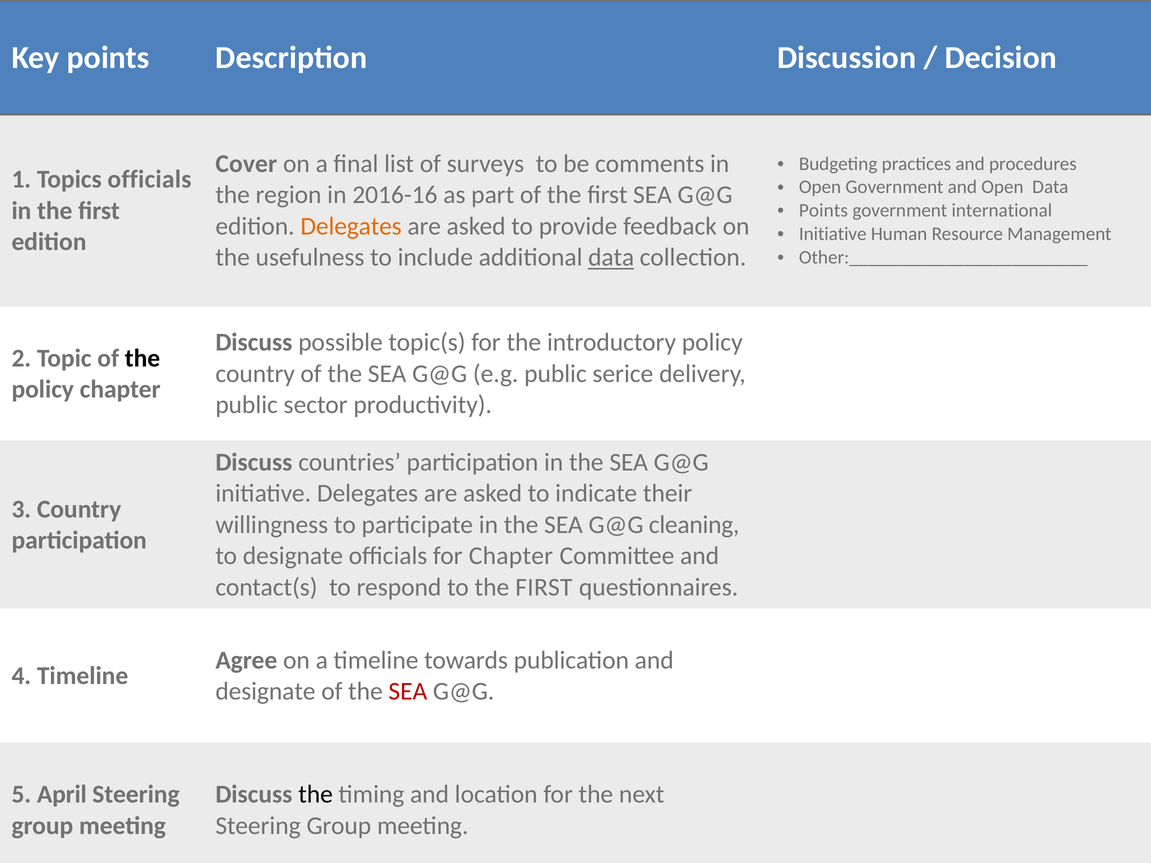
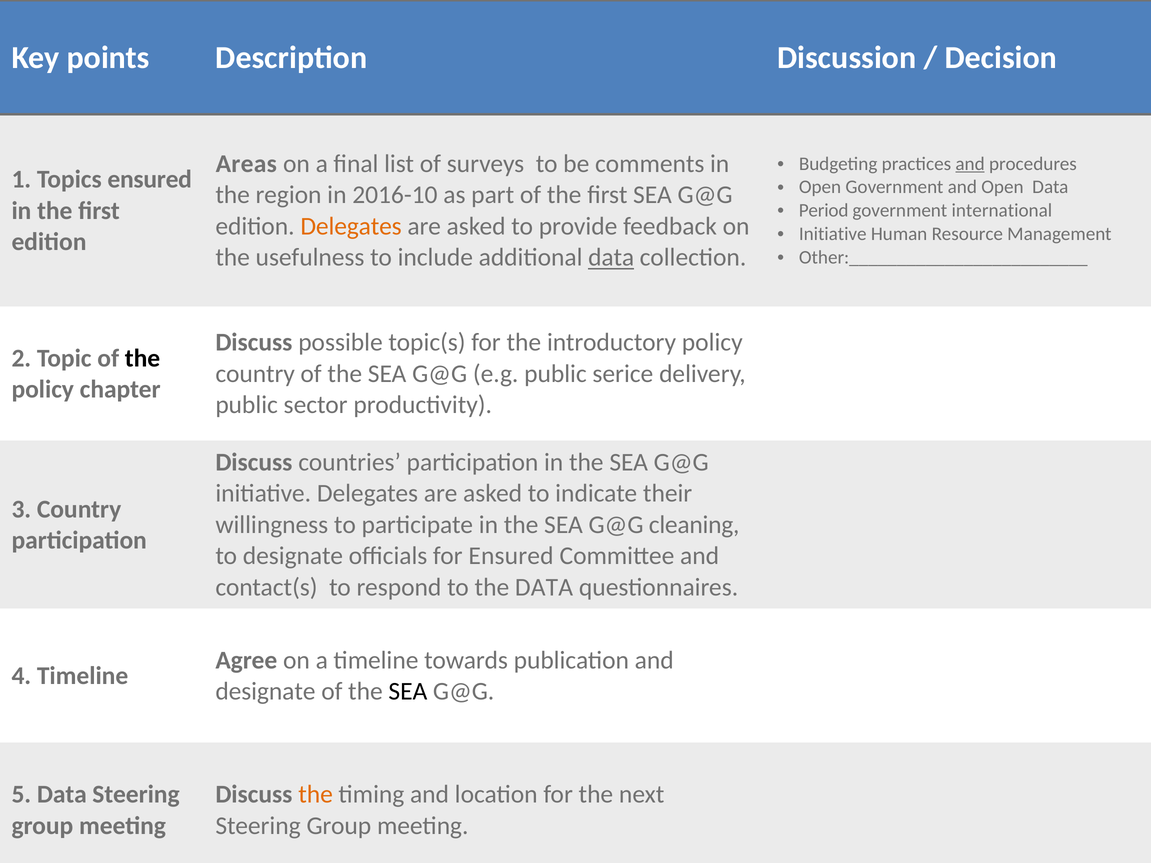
Cover: Cover -> Areas
and at (970, 164) underline: none -> present
Topics officials: officials -> ensured
2016-16: 2016-16 -> 2016-10
Points at (823, 211): Points -> Period
for Chapter: Chapter -> Ensured
to the FIRST: FIRST -> DATA
SEA at (408, 692) colour: red -> black
5 April: April -> Data
the at (316, 795) colour: black -> orange
